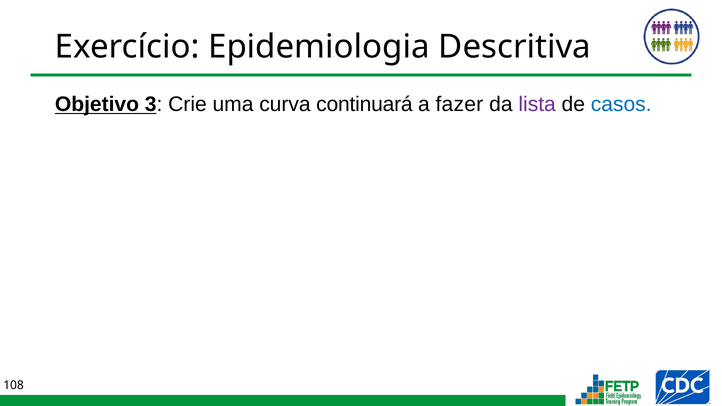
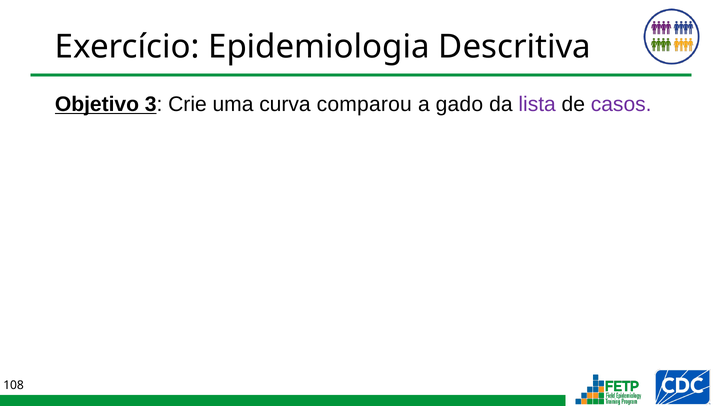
continuará: continuará -> comparou
fazer: fazer -> gado
casos colour: blue -> purple
